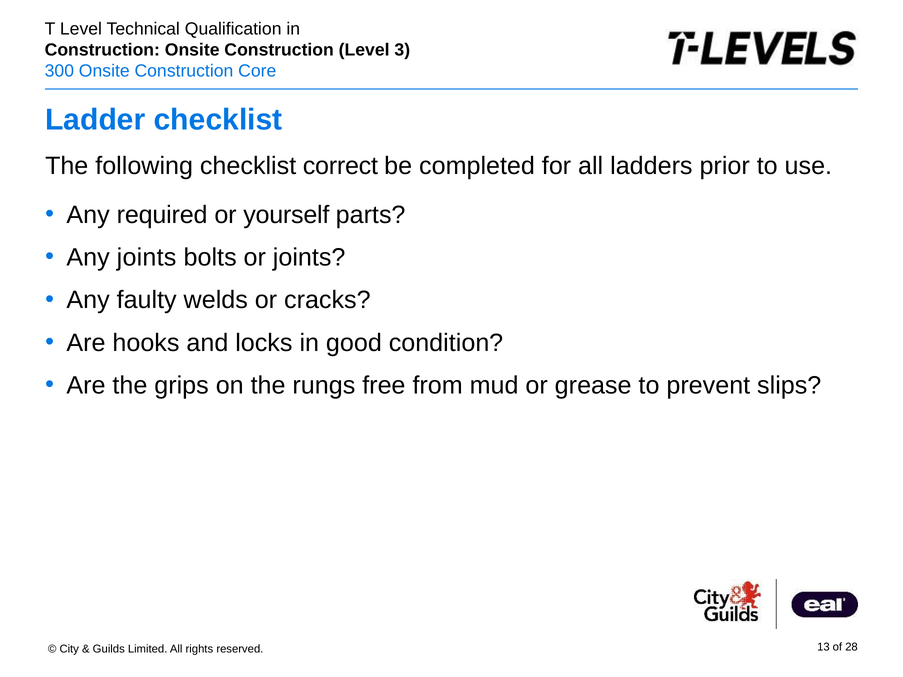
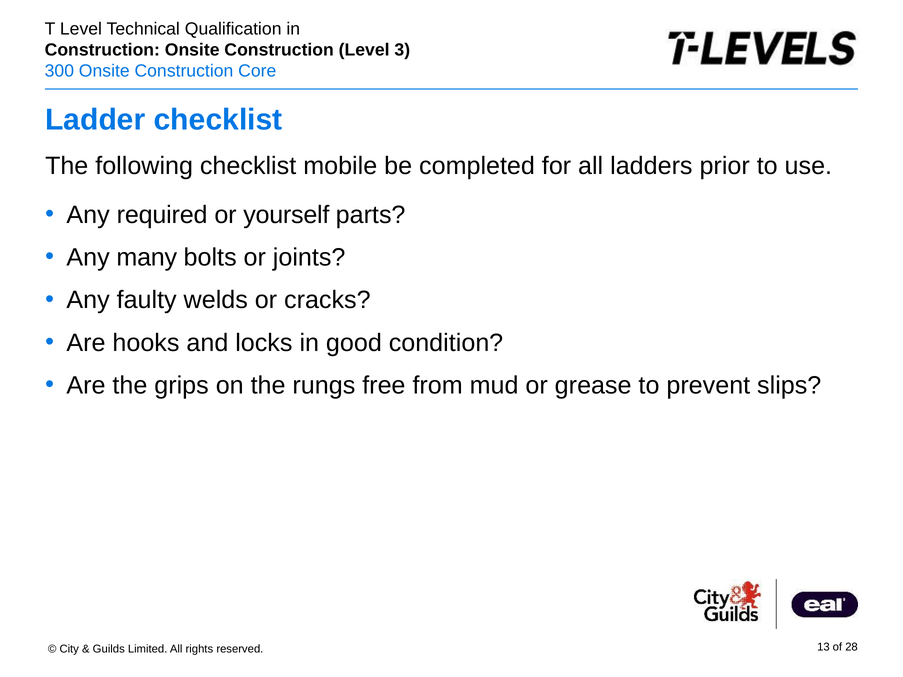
correct: correct -> mobile
Any joints: joints -> many
